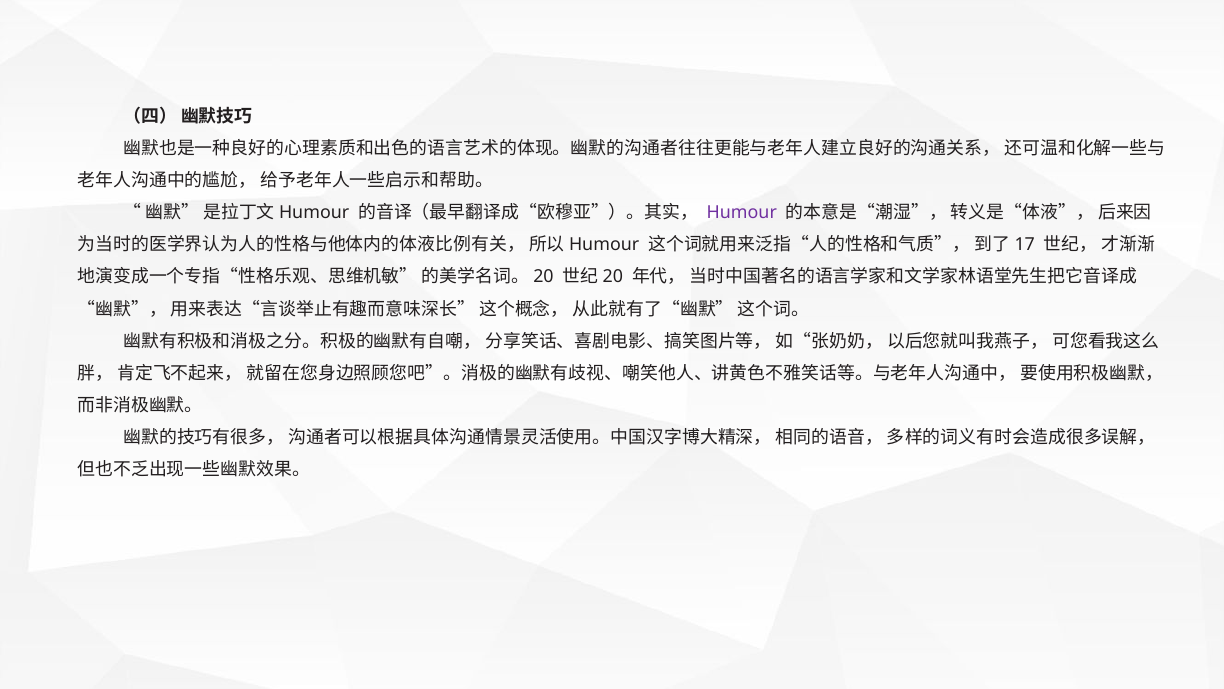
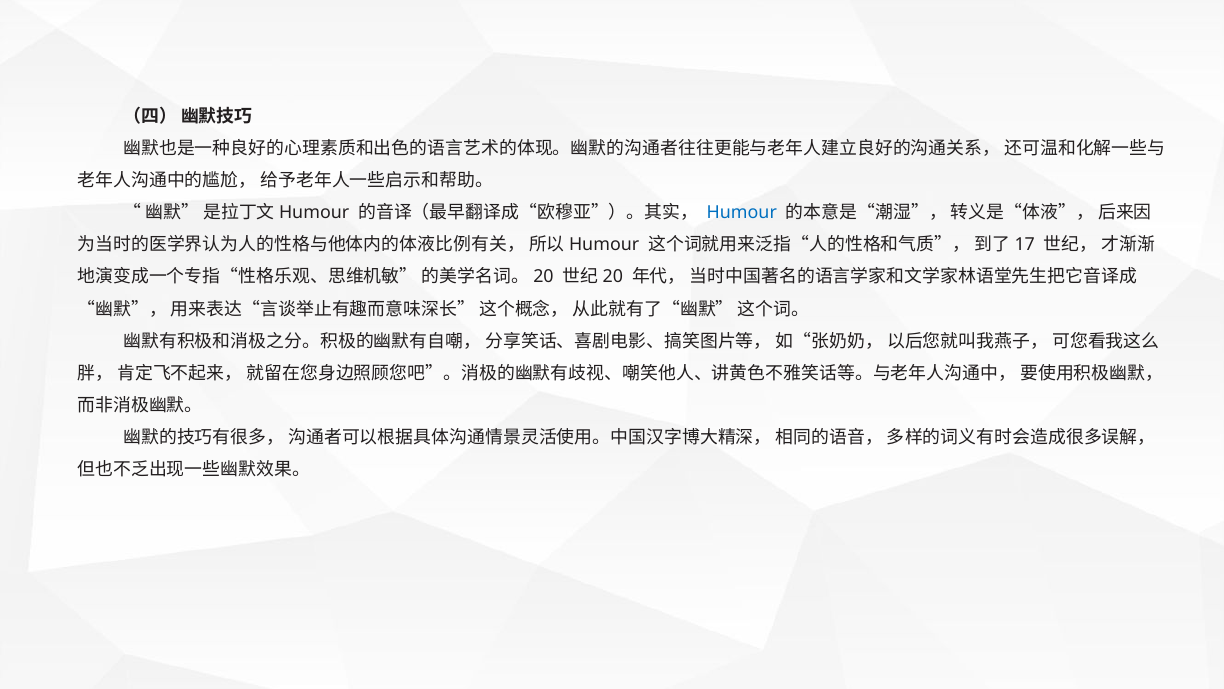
Humour colour: purple -> blue
